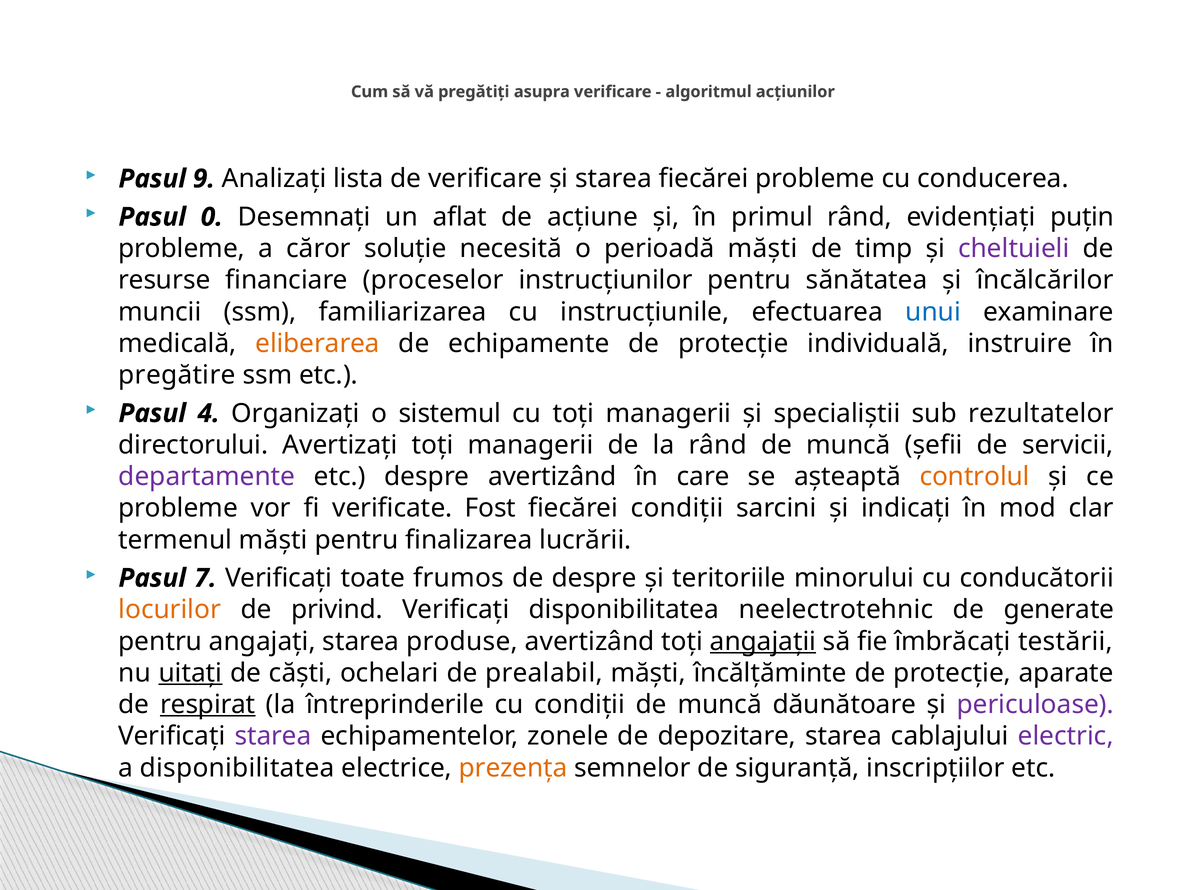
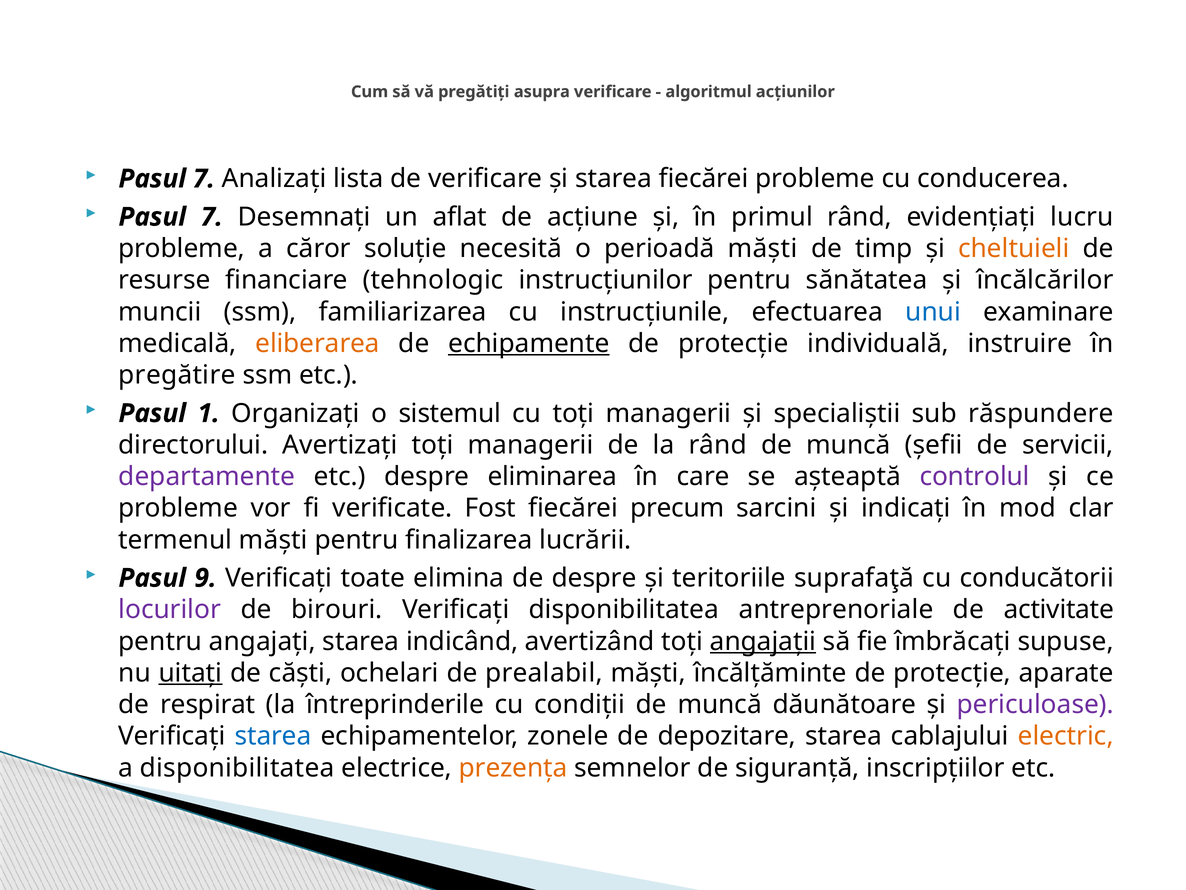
9 at (204, 179): 9 -> 7
0 at (212, 217): 0 -> 7
puțin: puțin -> lucru
cheltuieli colour: purple -> orange
proceselor: proceselor -> tehnologic
echipamente underline: none -> present
4: 4 -> 1
rezultatelor: rezultatelor -> răspundere
despre avertizând: avertizând -> eliminarea
controlul colour: orange -> purple
fiecărei condiții: condiții -> precum
7: 7 -> 9
frumos: frumos -> elimina
minorului: minorului -> suprafaţă
locurilor colour: orange -> purple
privind: privind -> birouri
neelectrotehnic: neelectrotehnic -> antreprenoriale
generate: generate -> activitate
produse: produse -> indicând
testării: testării -> supuse
respirat underline: present -> none
starea at (273, 736) colour: purple -> blue
electric colour: purple -> orange
